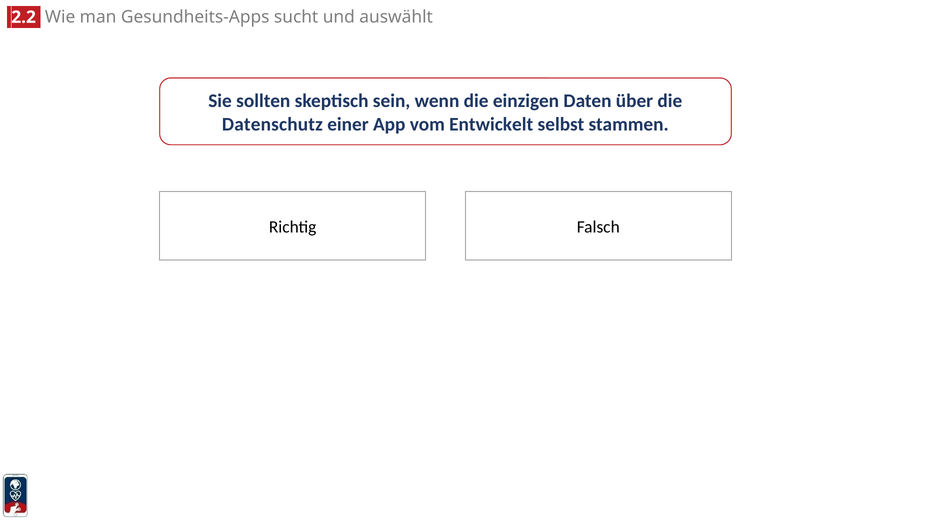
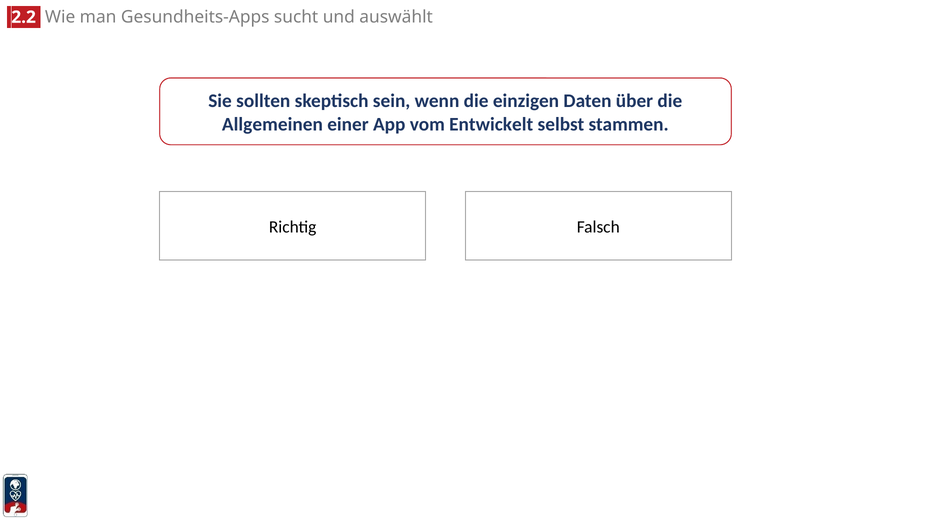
Datenschutz: Datenschutz -> Allgemeinen
